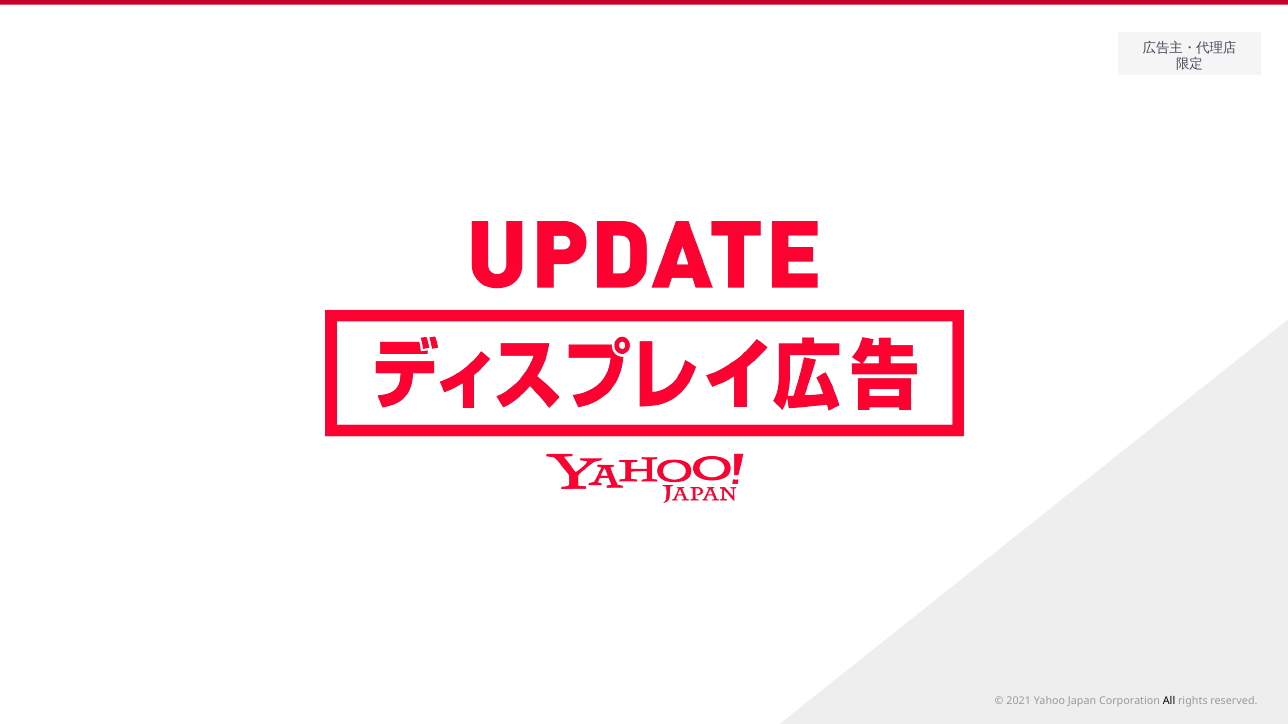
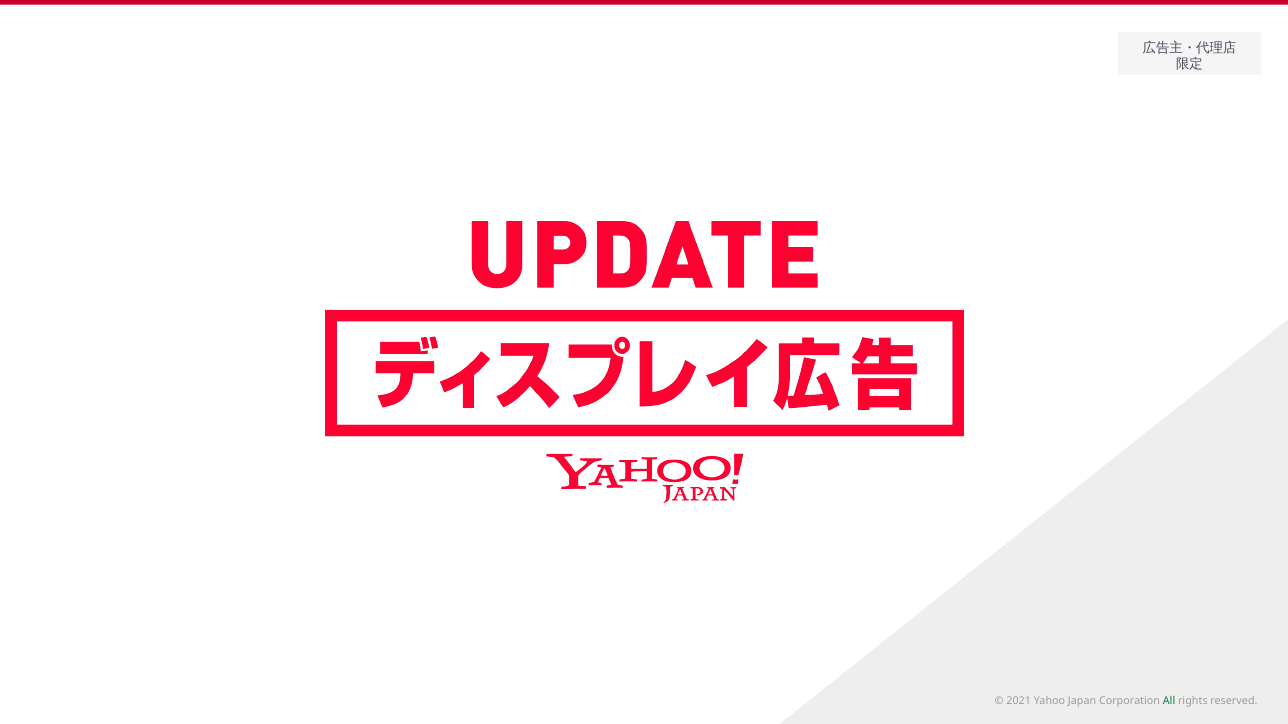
All colour: black -> green
